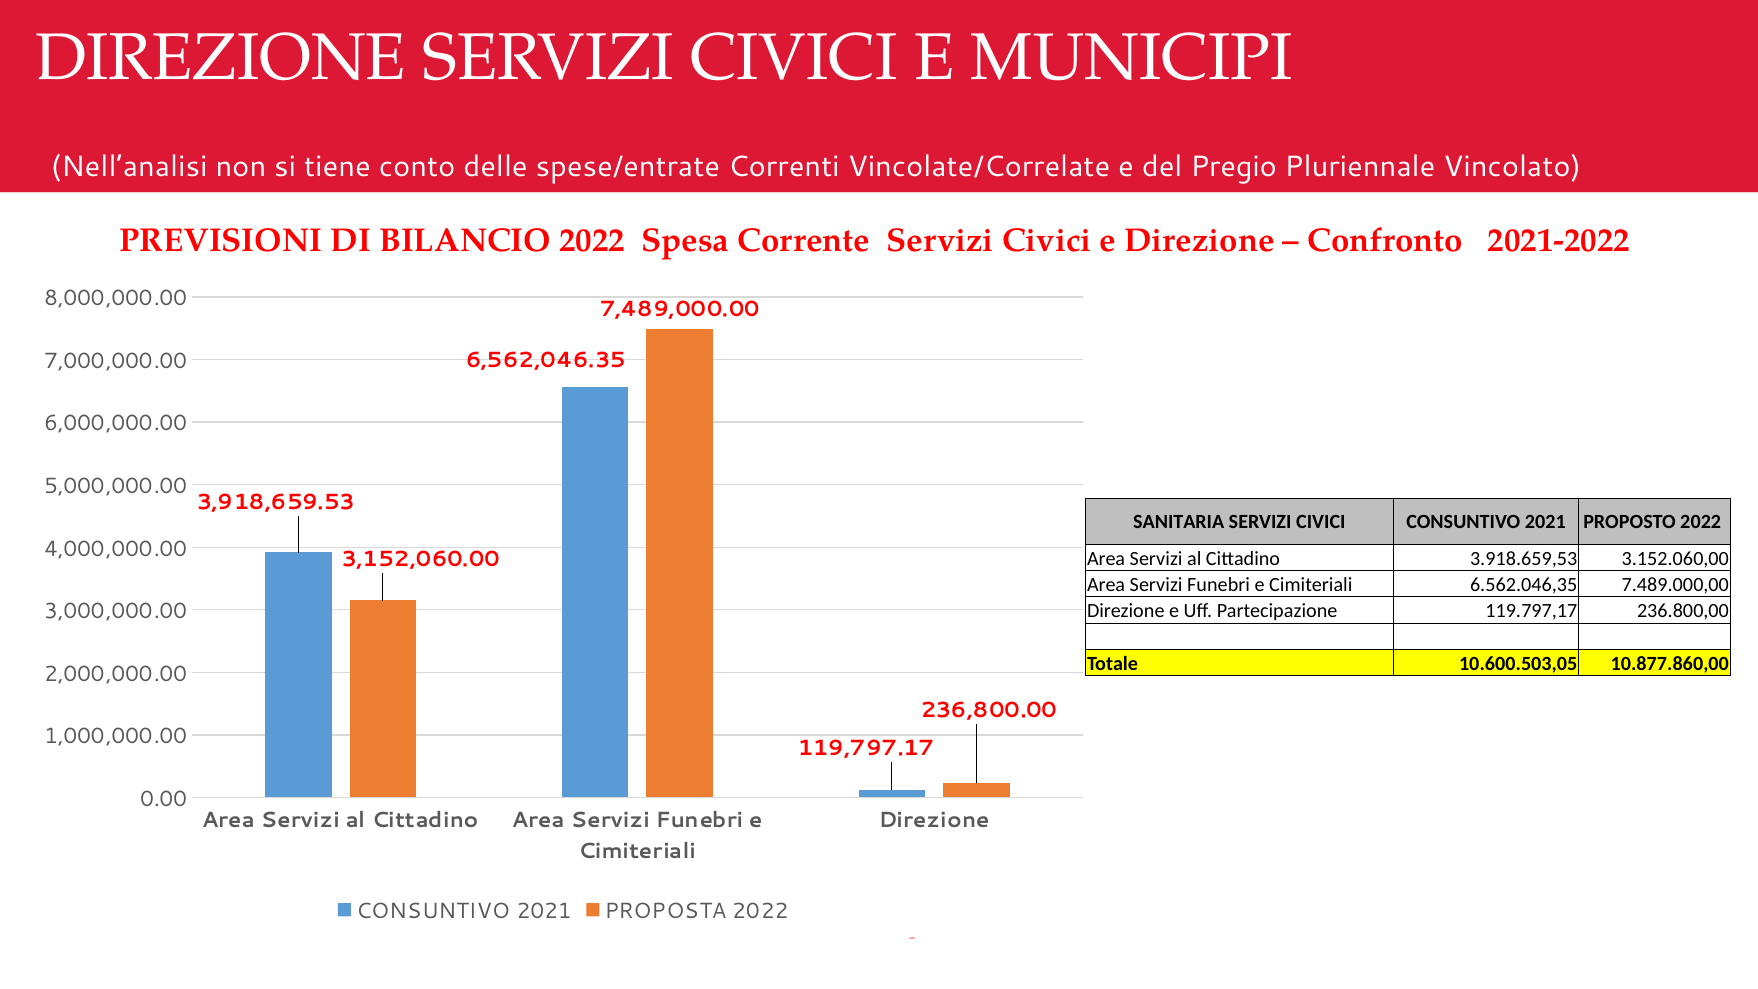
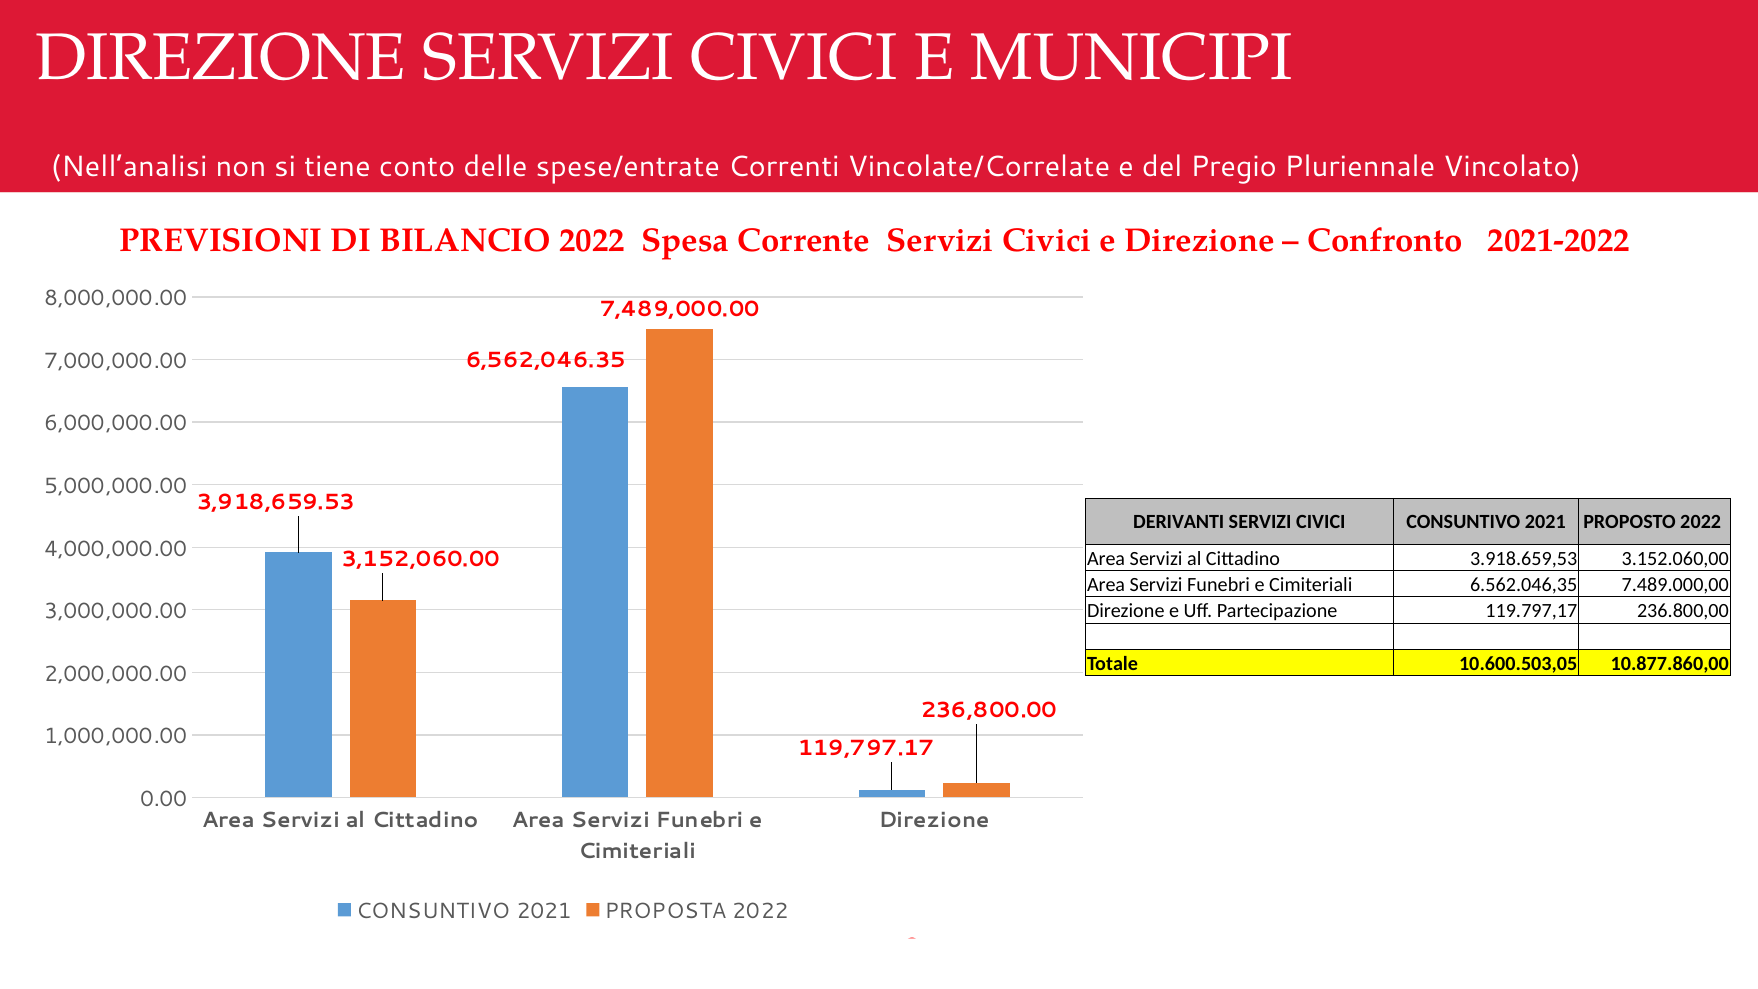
SANITARIA: SANITARIA -> DERIVANTI
